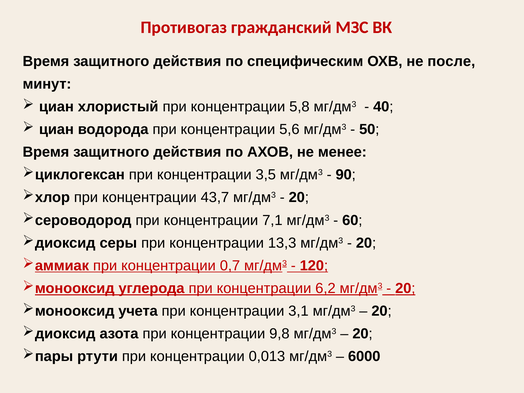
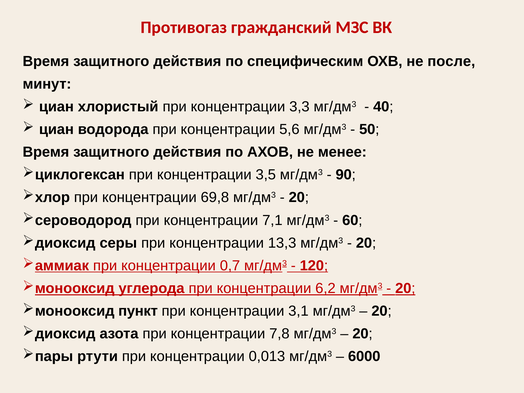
5,8: 5,8 -> 3,3
43,7: 43,7 -> 69,8
учета: учета -> пункт
9,8: 9,8 -> 7,8
